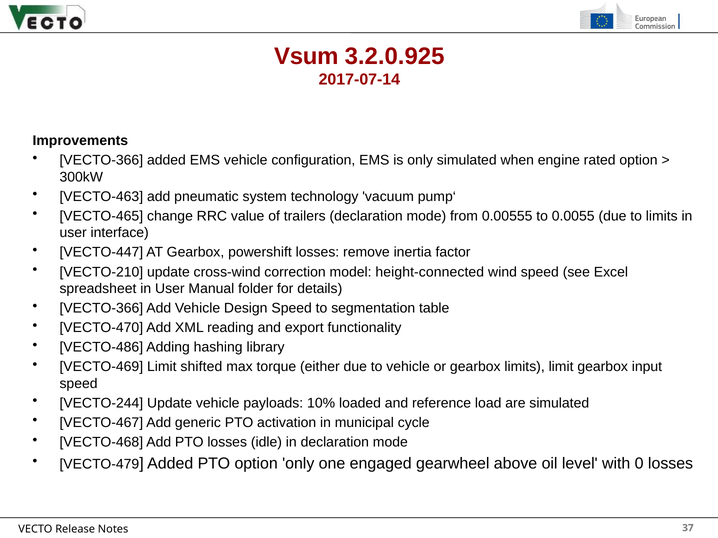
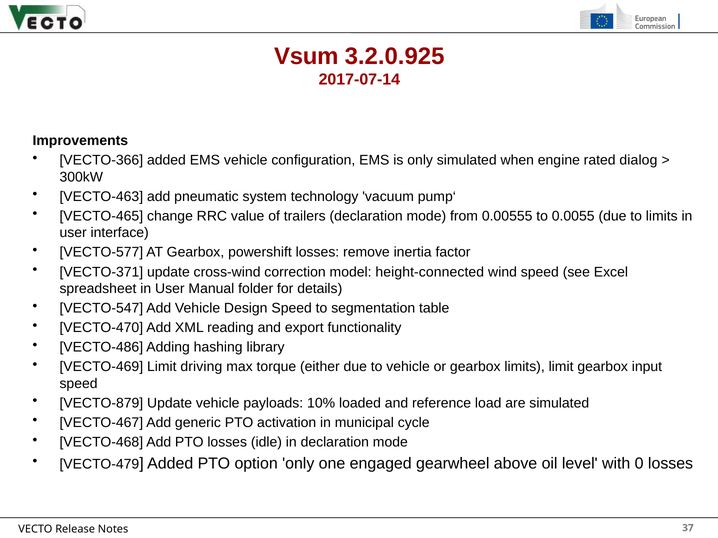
rated option: option -> dialog
VECTO-447: VECTO-447 -> VECTO-577
VECTO-210: VECTO-210 -> VECTO-371
VECTO-366 at (101, 308): VECTO-366 -> VECTO-547
shifted: shifted -> driving
VECTO-244: VECTO-244 -> VECTO-879
